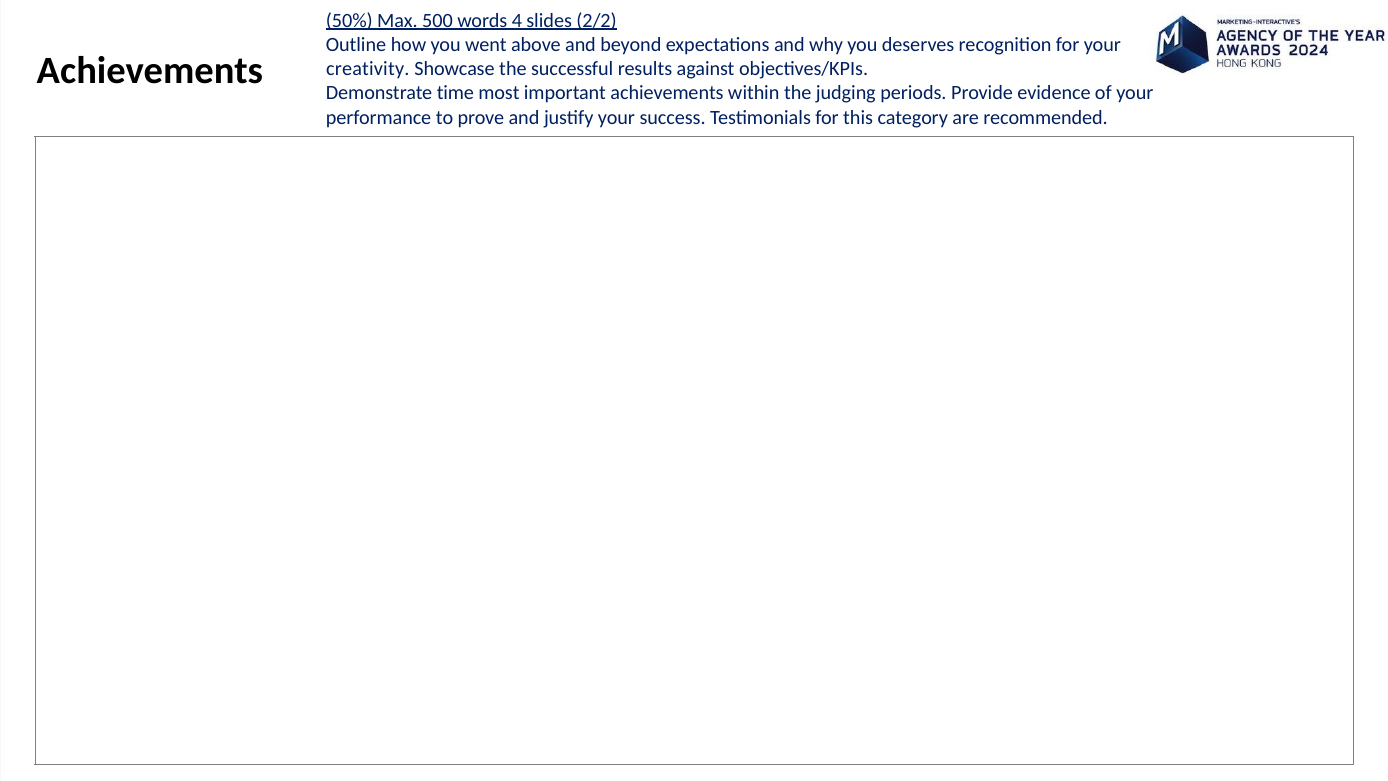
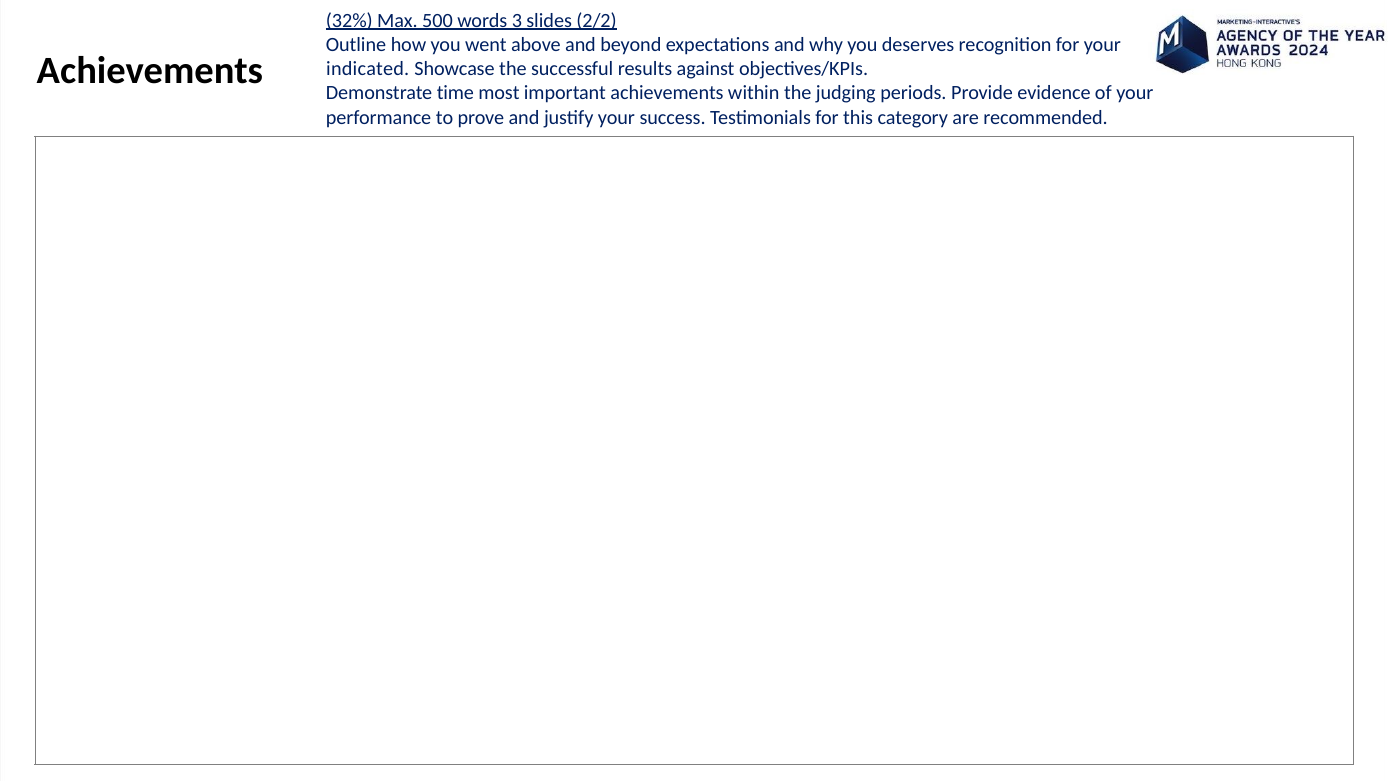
50%: 50% -> 32%
4: 4 -> 3
creativity: creativity -> indicated
